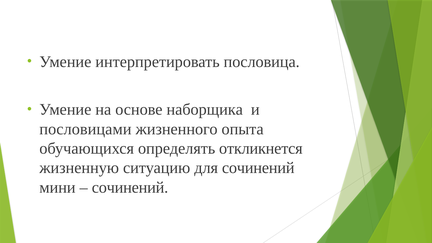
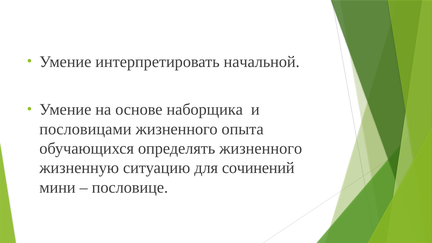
пословица: пословица -> начальной
определять откликнется: откликнется -> жизненного
сочинений at (130, 187): сочинений -> пословице
